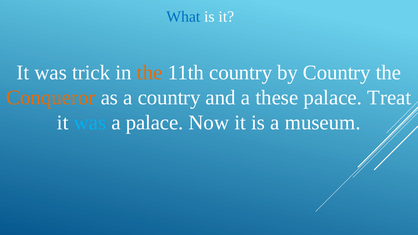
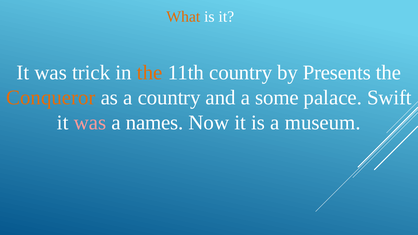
What colour: blue -> orange
by Country: Country -> Presents
these: these -> some
Treat: Treat -> Swift
was at (90, 123) colour: light blue -> pink
a palace: palace -> names
